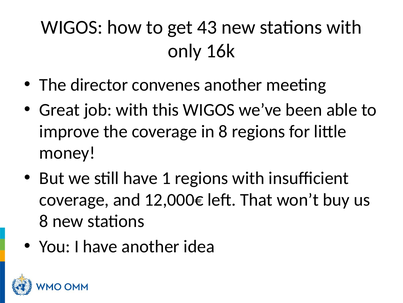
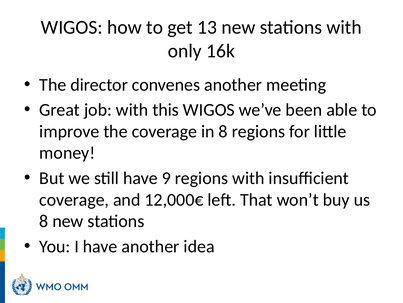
43: 43 -> 13
1: 1 -> 9
